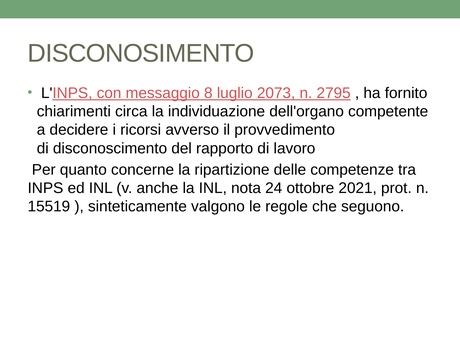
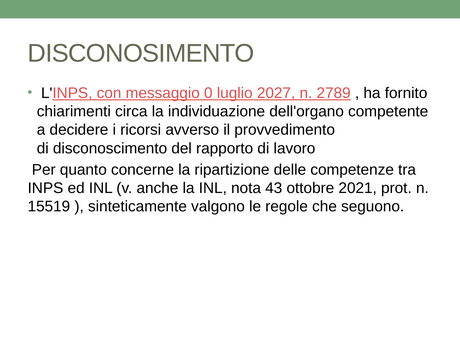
8: 8 -> 0
2073: 2073 -> 2027
2795: 2795 -> 2789
24: 24 -> 43
